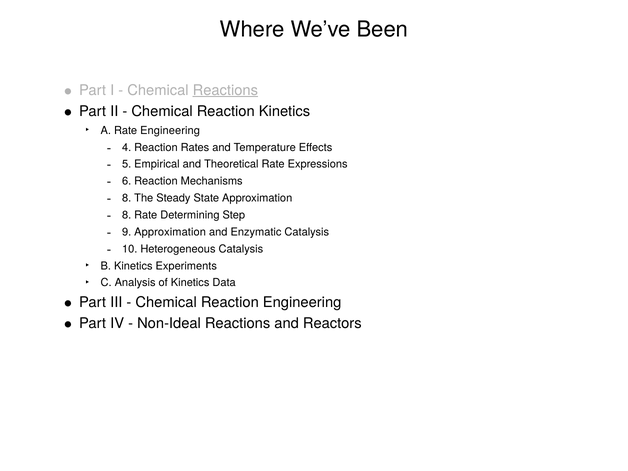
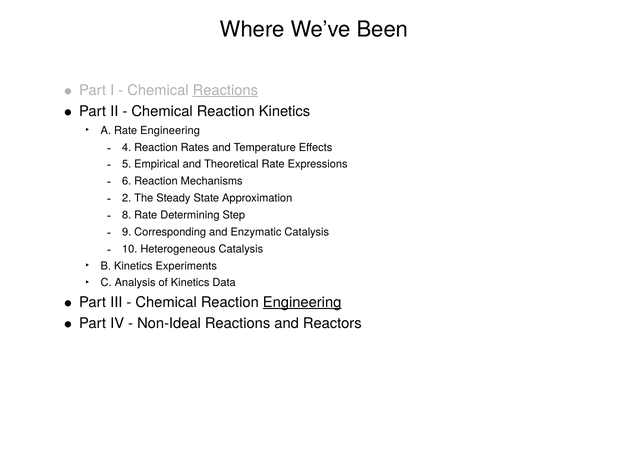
8 at (127, 198): 8 -> 2
9 Approximation: Approximation -> Corresponding
Engineering at (302, 302) underline: none -> present
